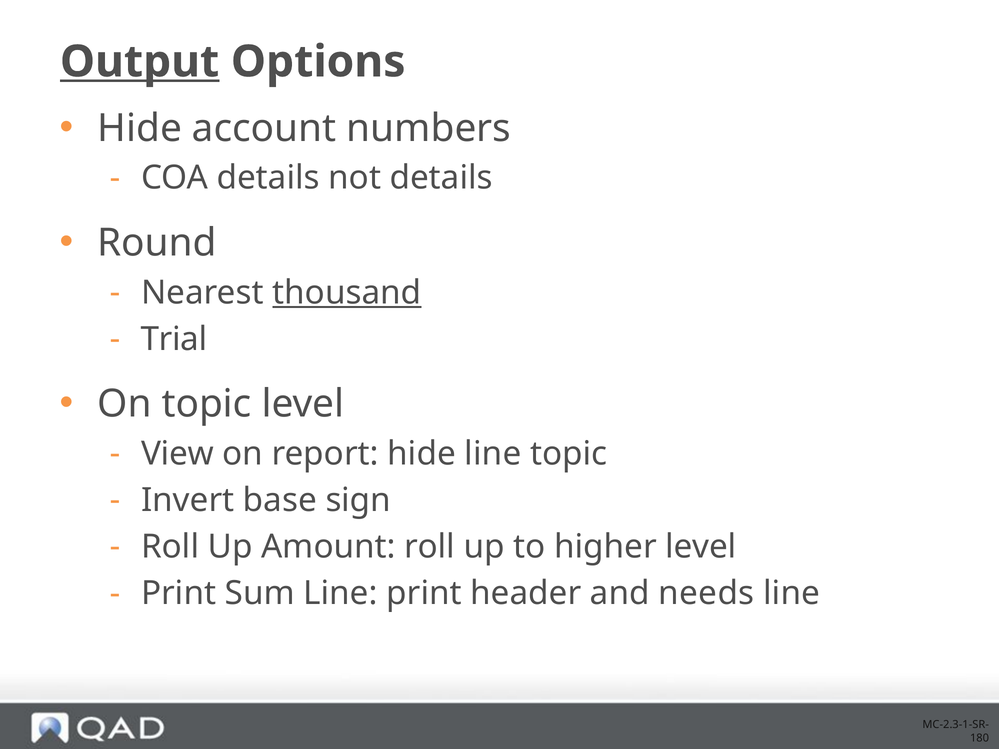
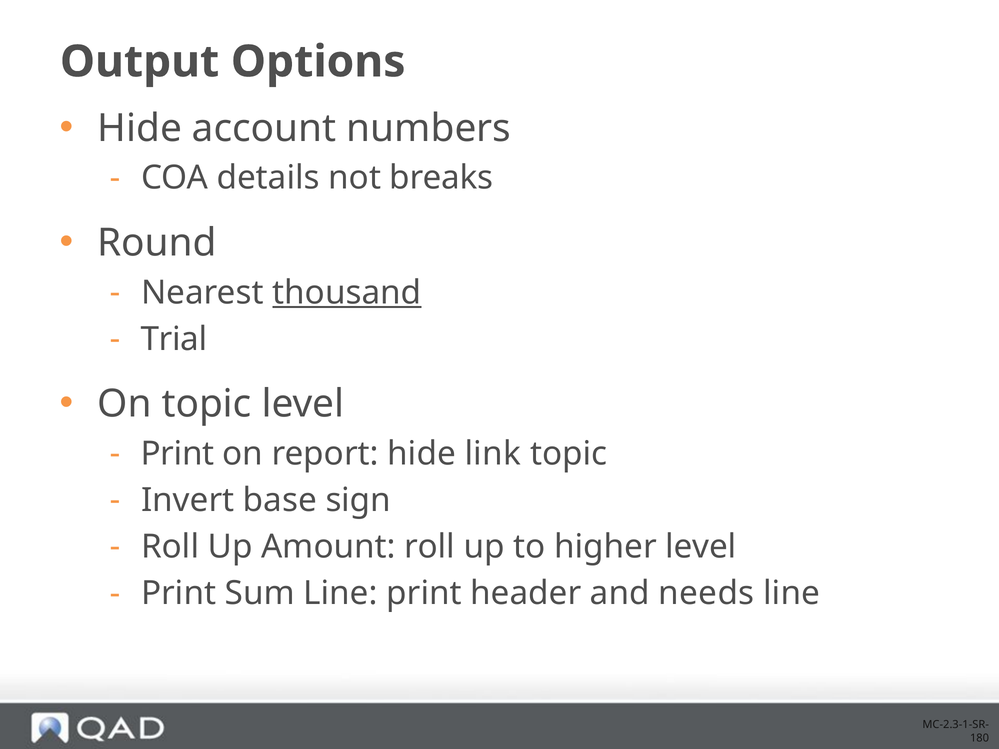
Output underline: present -> none
not details: details -> breaks
View at (177, 454): View -> Print
hide line: line -> link
